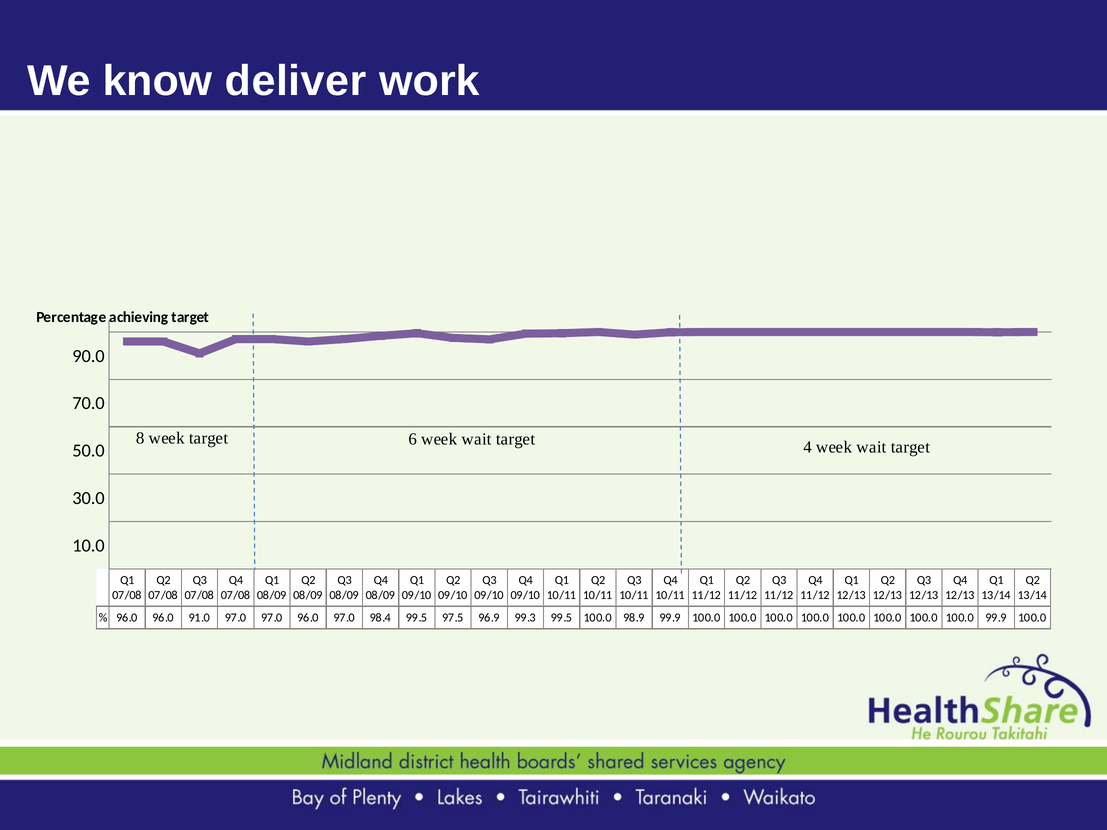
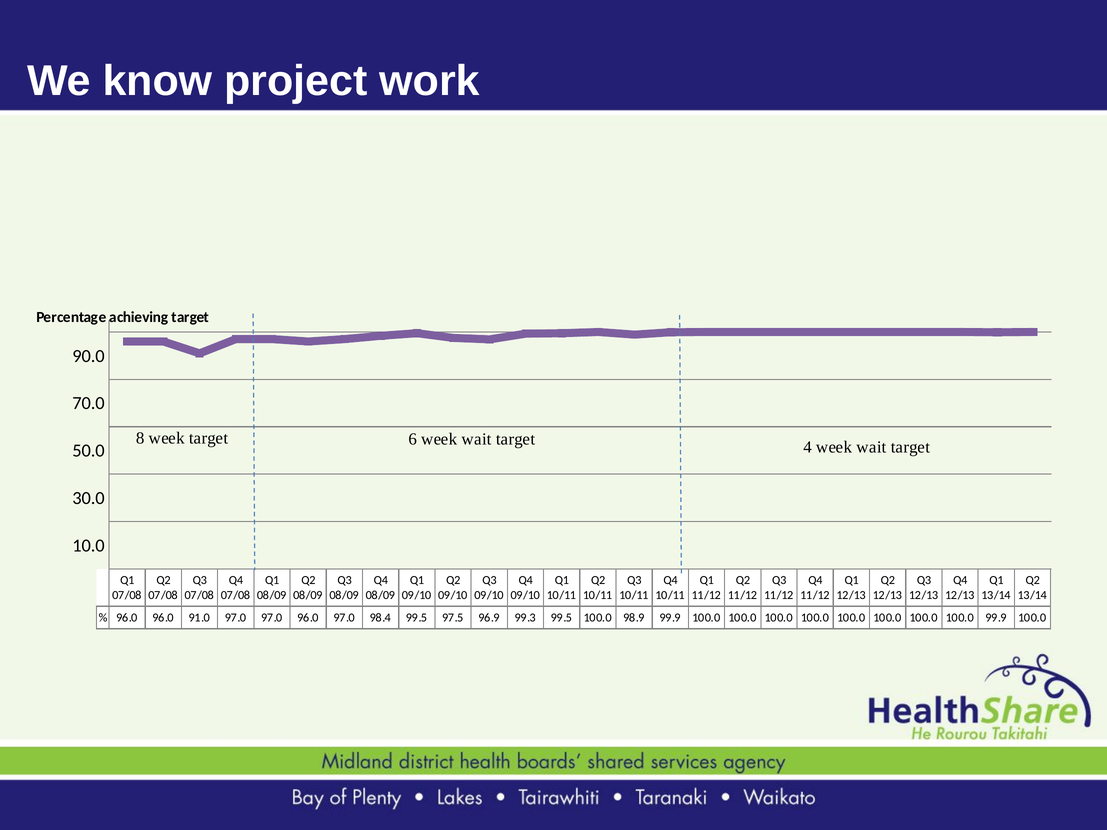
deliver: deliver -> project
